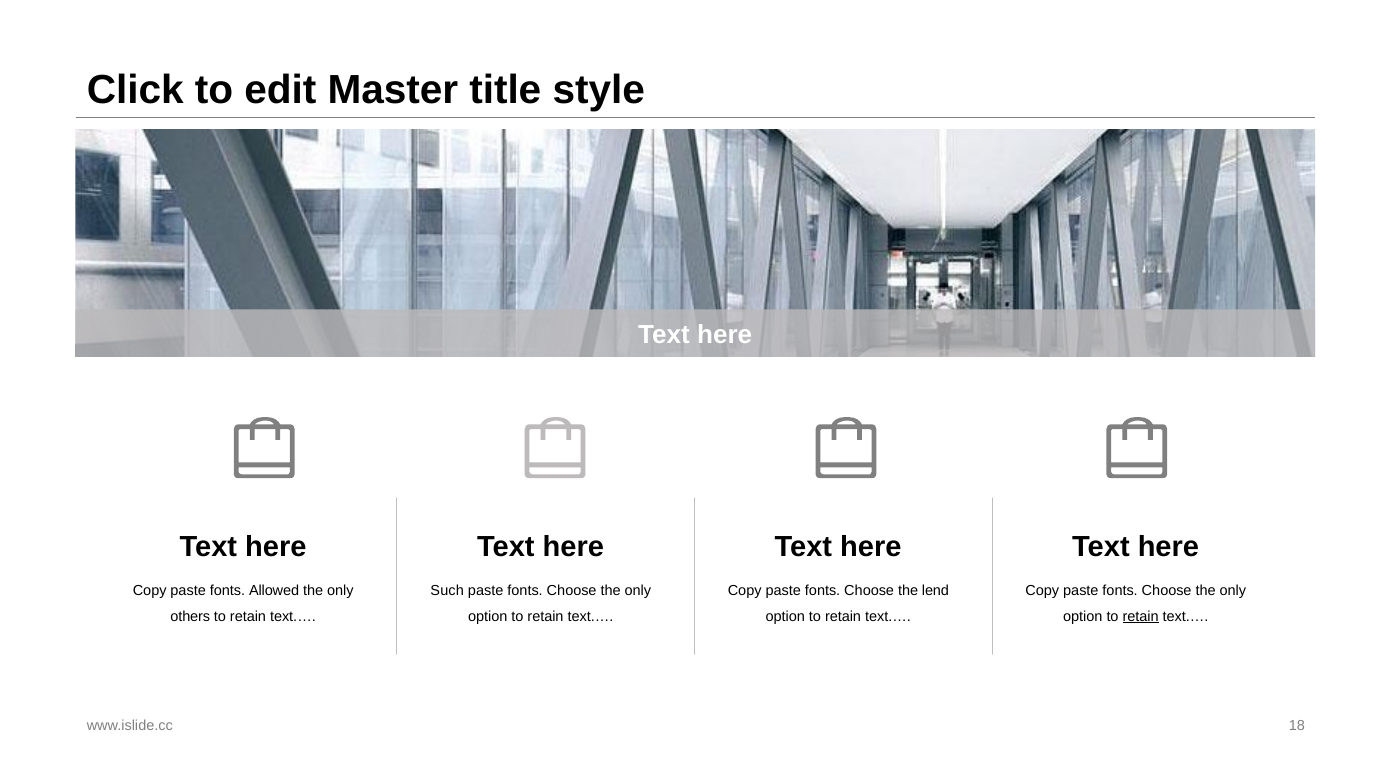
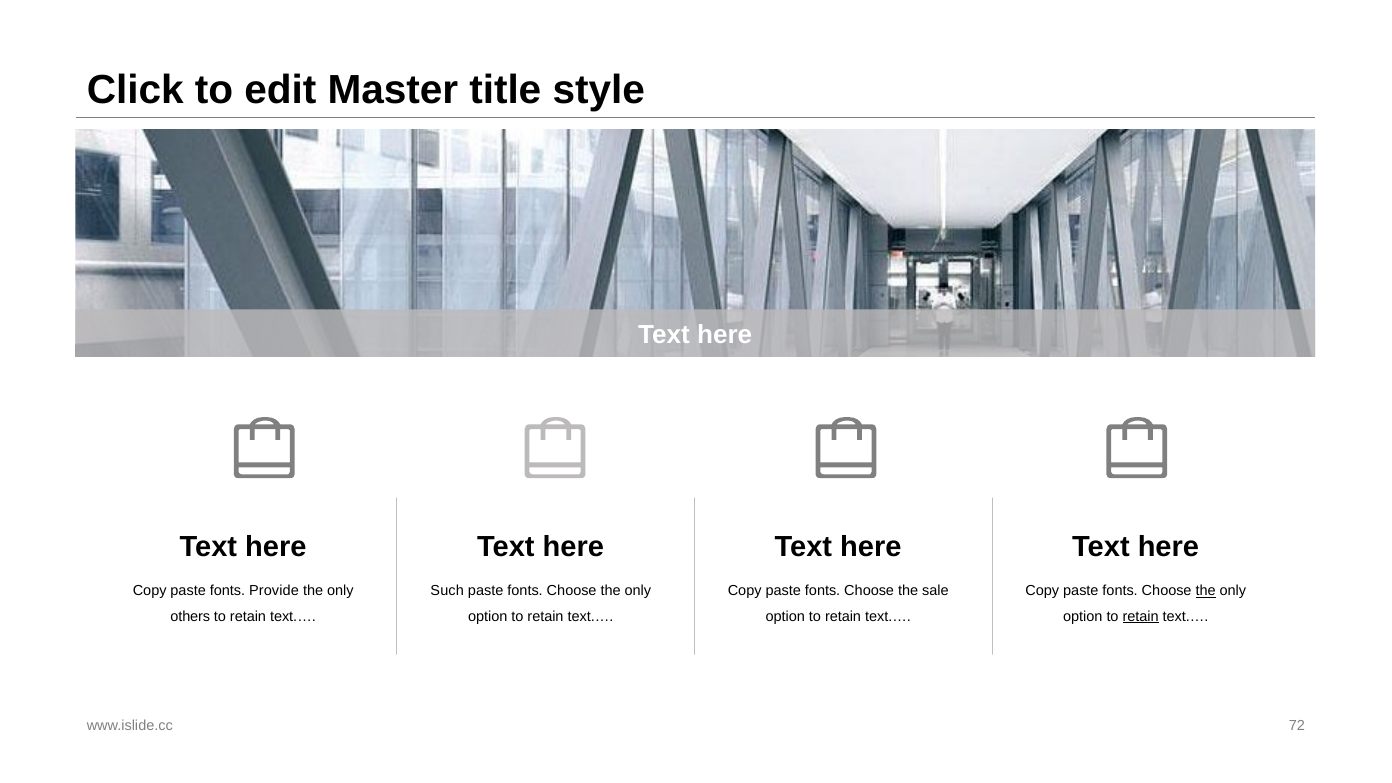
Allowed: Allowed -> Provide
lend: lend -> sale
the at (1206, 591) underline: none -> present
18: 18 -> 72
